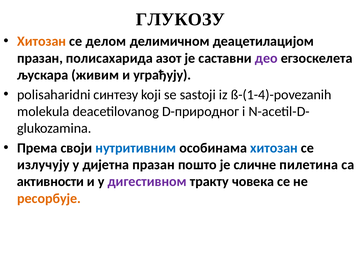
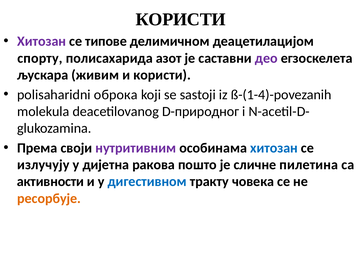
ГЛУКОЗУ at (180, 19): ГЛУКОЗУ -> КОРИСТИ
Хитозан at (42, 41) colour: orange -> purple
делом: делом -> типове
празан at (40, 58): празан -> спорту
и уграђују: уграђују -> користи
синтезу: синтезу -> оброка
нутритивним colour: blue -> purple
дијетна празан: празан -> ракова
дигестивном colour: purple -> blue
